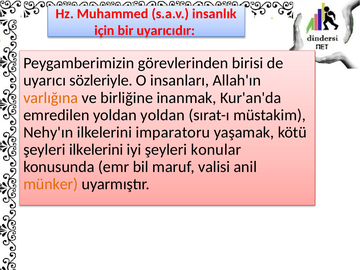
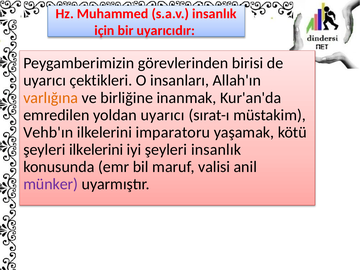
sözleriyle: sözleriyle -> çektikleri
yoldan yoldan: yoldan -> uyarıcı
Nehy'ın: Nehy'ın -> Vehb'ın
şeyleri konular: konular -> insanlık
münker colour: orange -> purple
